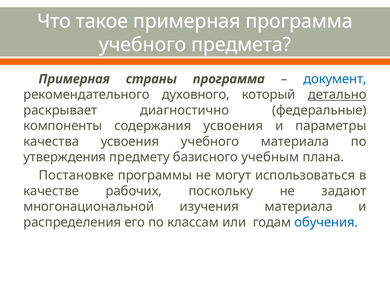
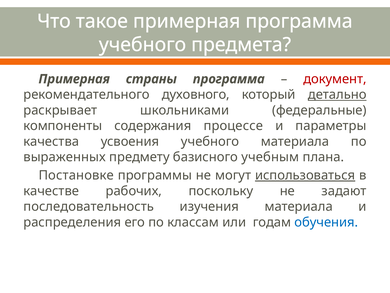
документ colour: blue -> red
диагностично: диагностично -> школьниками
содержания усвоения: усвоения -> процессе
утверждения: утверждения -> выраженных
использоваться underline: none -> present
многонациональной: многонациональной -> последовательность
